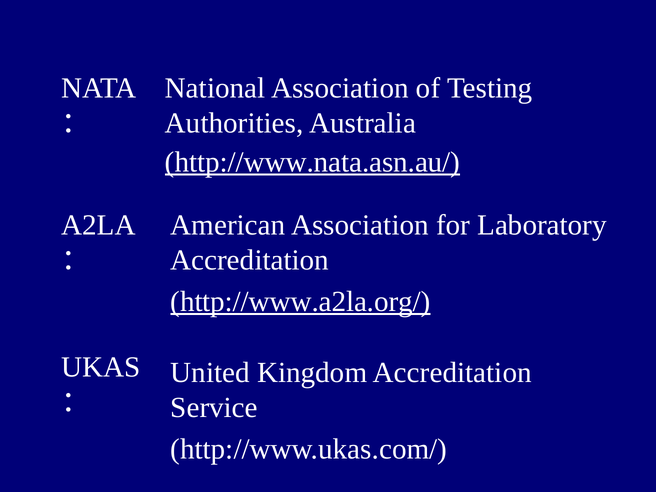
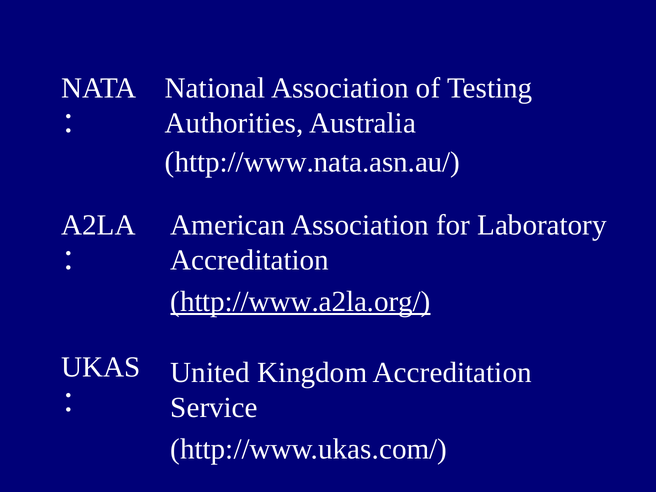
http://www.nata.asn.au/ underline: present -> none
